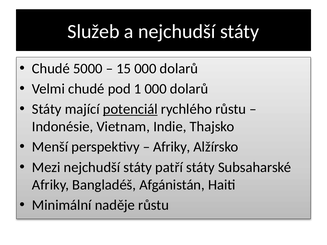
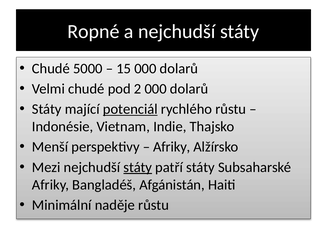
Služeb: Služeb -> Ropné
1: 1 -> 2
státy at (138, 167) underline: none -> present
